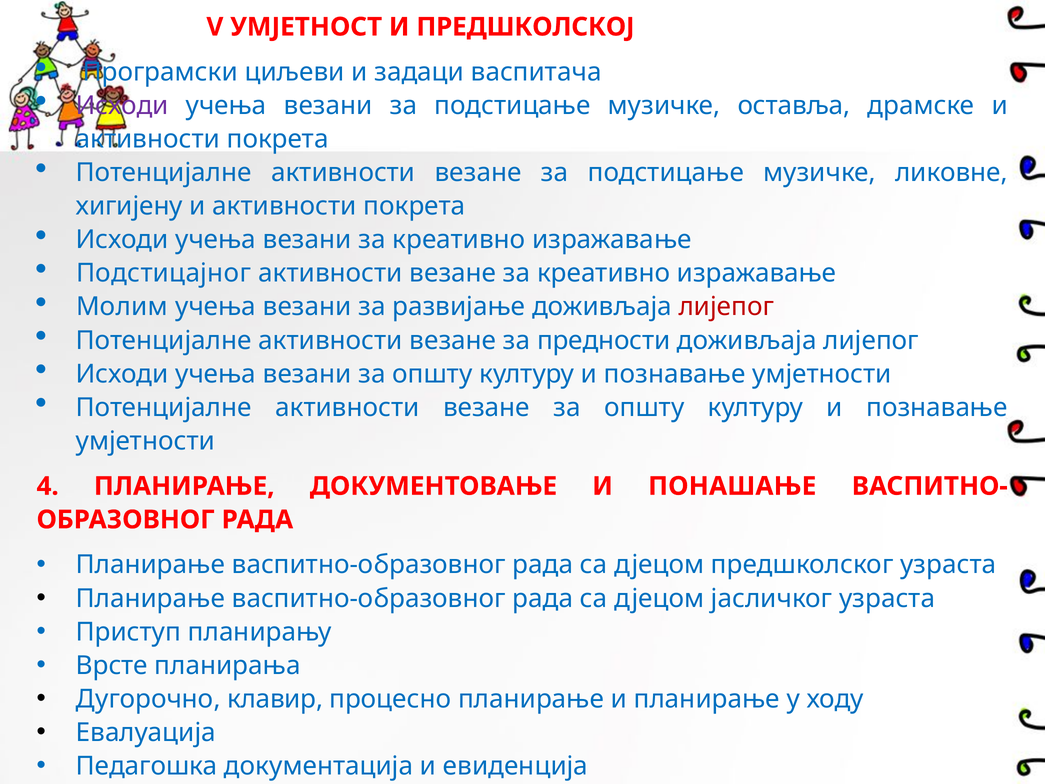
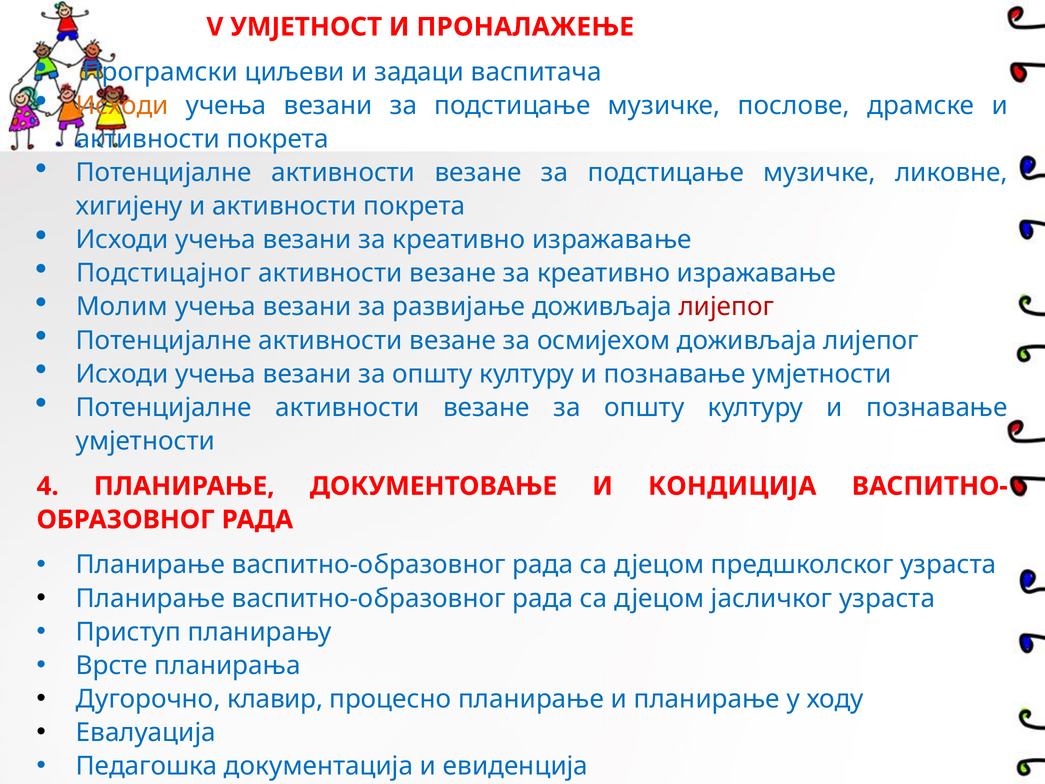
ПРЕДШКОЛСКОЈ: ПРЕДШКОЛСКОЈ -> ПРОНАЛАЖЕЊЕ
Исходи at (122, 106) colour: purple -> orange
оставља: оставља -> послове
предности: предности -> осмијехом
ПОНАШАЊЕ: ПОНАШАЊЕ -> КОНДИЦИЈА
